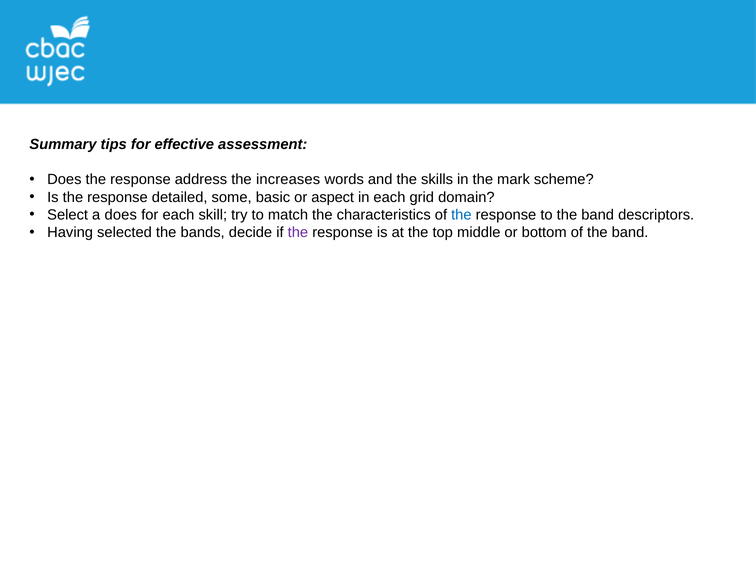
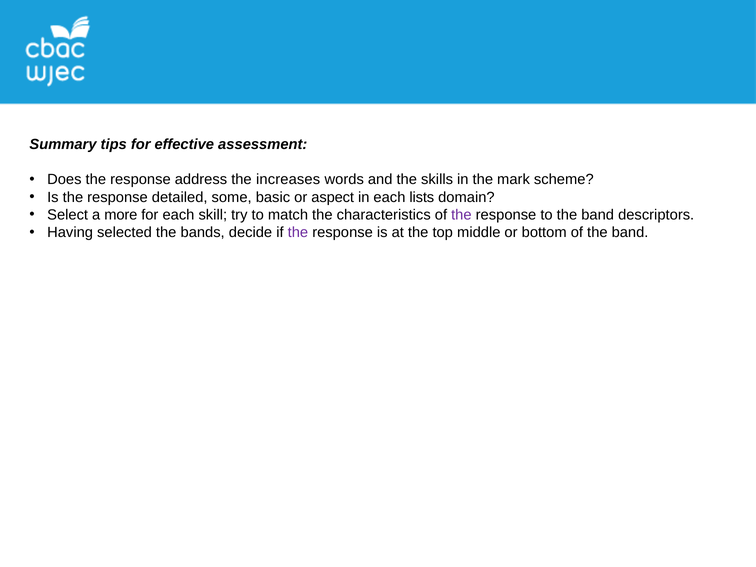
grid: grid -> lists
a does: does -> more
the at (461, 215) colour: blue -> purple
